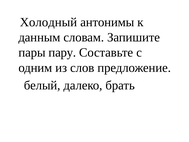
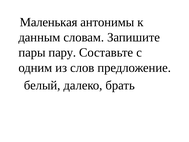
Холодный: Холодный -> Маленькая
